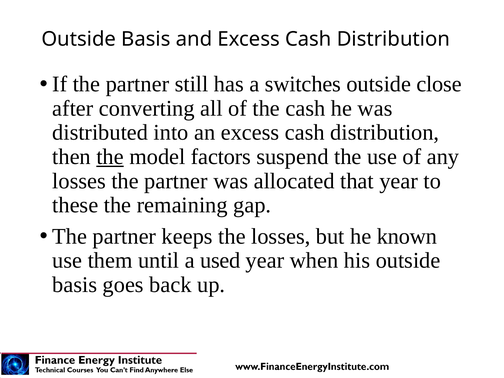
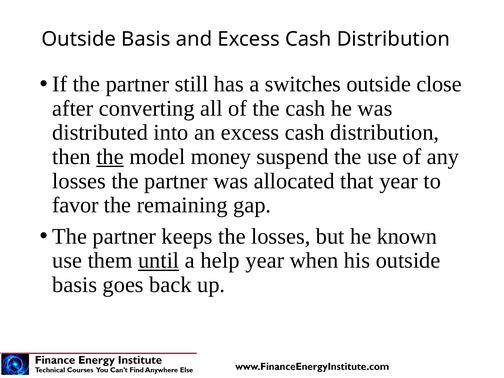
factors: factors -> money
these: these -> favor
until underline: none -> present
used: used -> help
